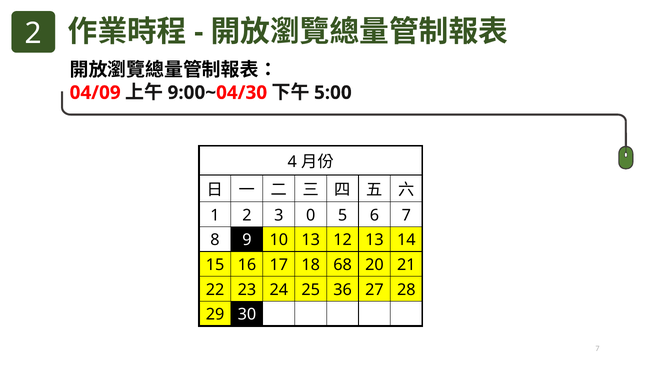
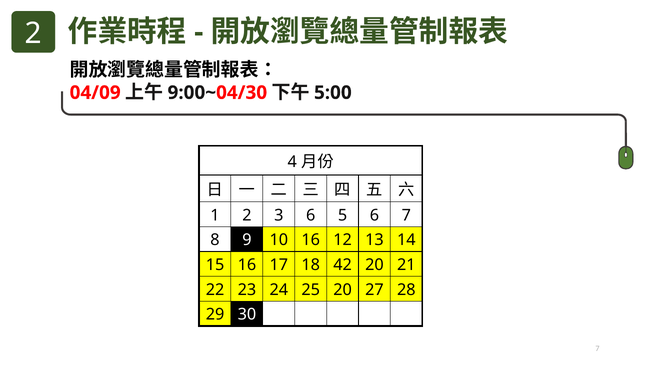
3 0: 0 -> 6
10 13: 13 -> 16
68: 68 -> 42
25 36: 36 -> 20
